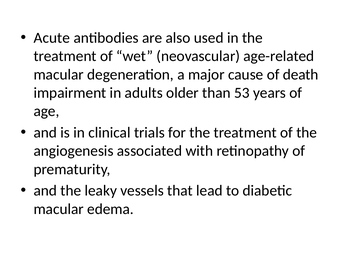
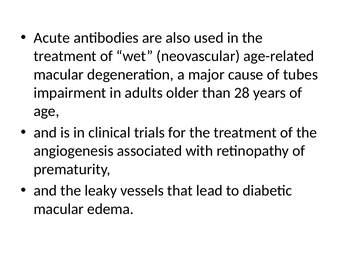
death: death -> tubes
53: 53 -> 28
